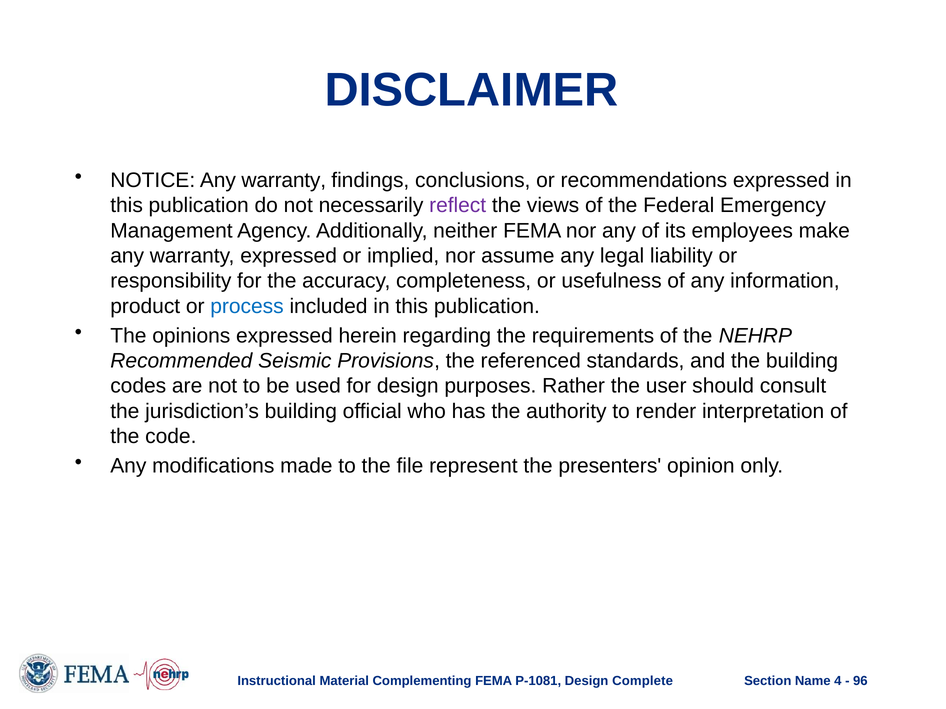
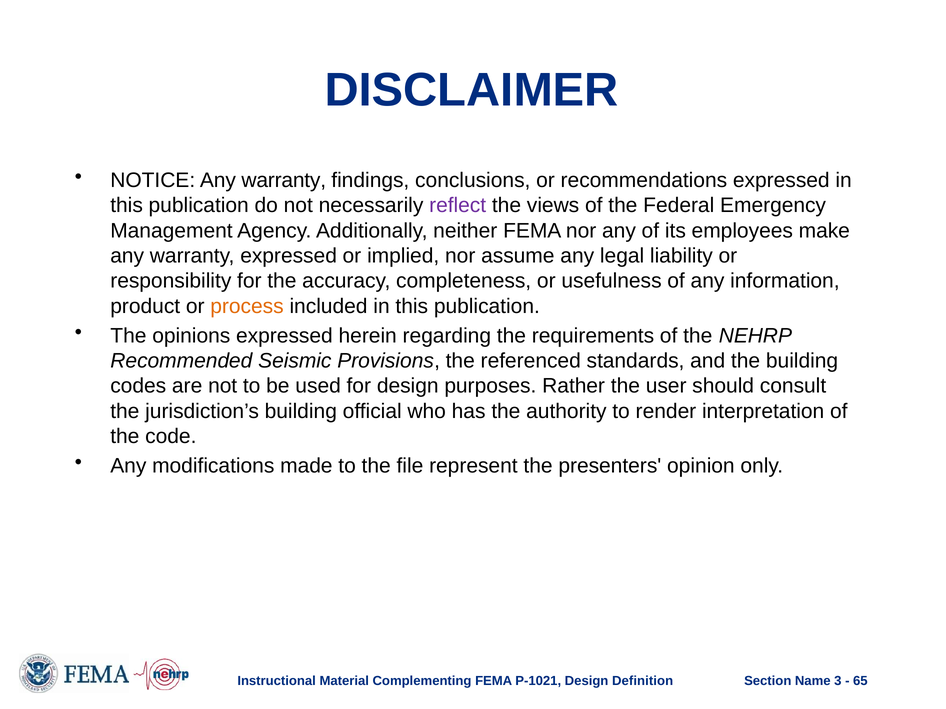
process colour: blue -> orange
P-1081: P-1081 -> P-1021
Complete: Complete -> Definition
4: 4 -> 3
96: 96 -> 65
